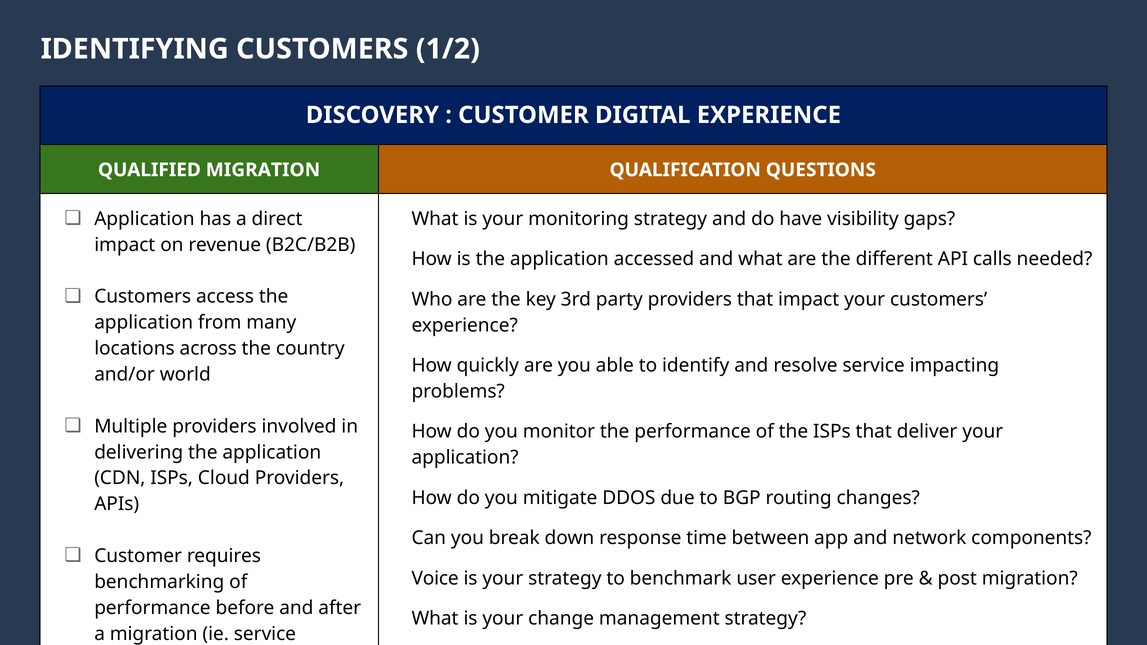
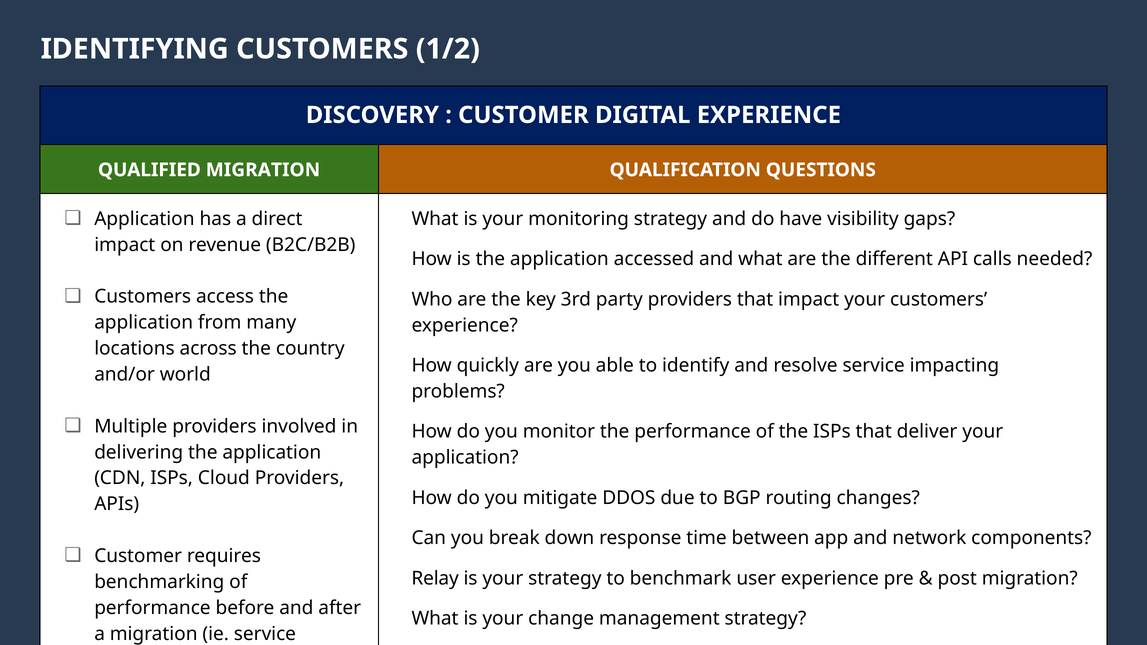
Voice: Voice -> Relay
